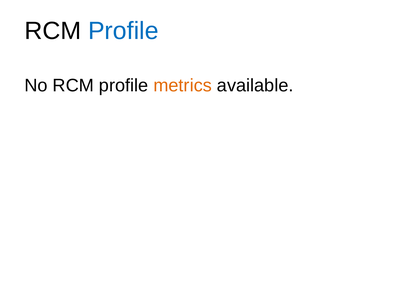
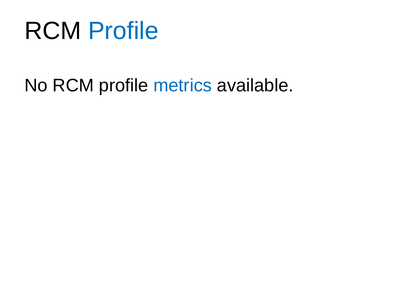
metrics colour: orange -> blue
